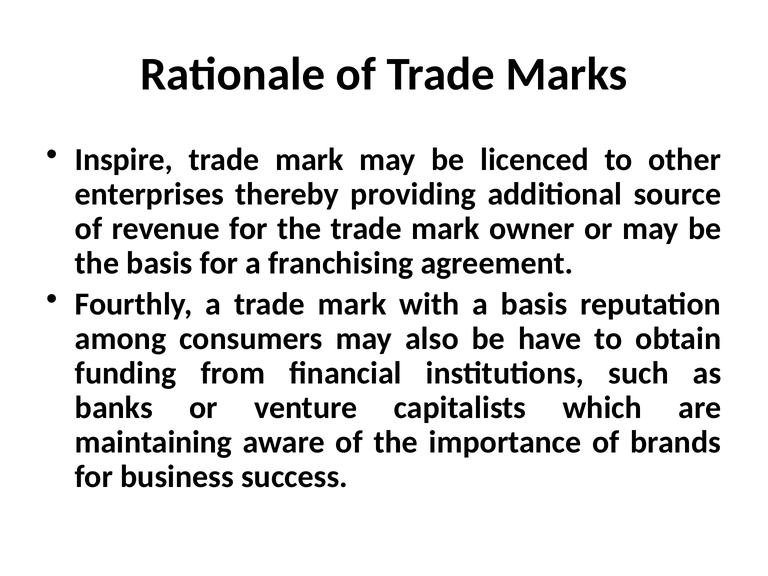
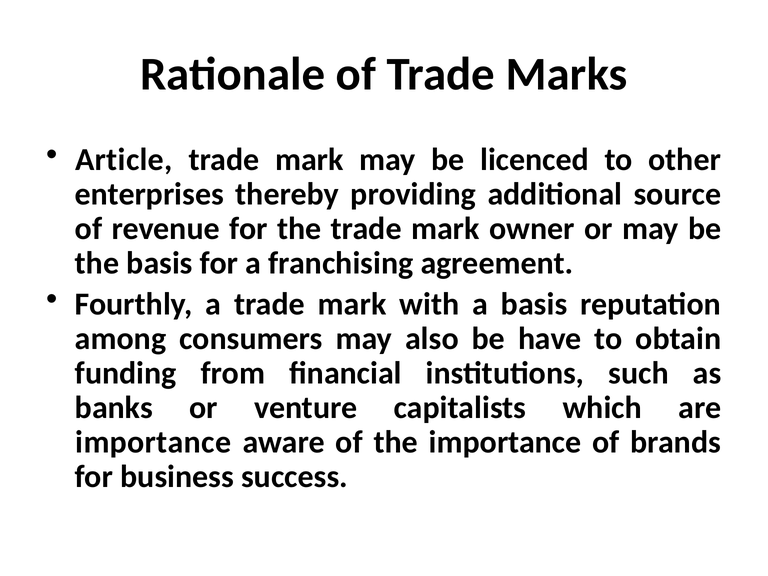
Inspire: Inspire -> Article
maintaining at (154, 442): maintaining -> importance
